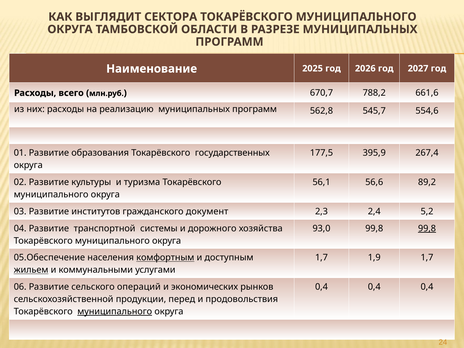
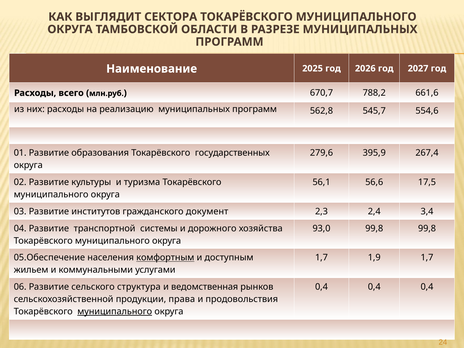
177,5: 177,5 -> 279,6
89,2: 89,2 -> 17,5
5,2: 5,2 -> 3,4
99,8 at (427, 228) underline: present -> none
жильем underline: present -> none
операций: операций -> структура
экономических: экономических -> ведомственная
перед: перед -> права
